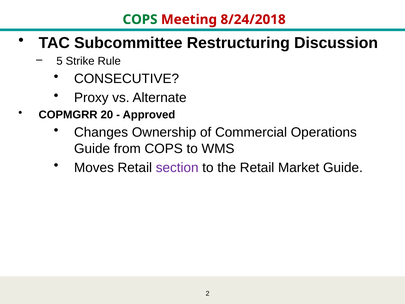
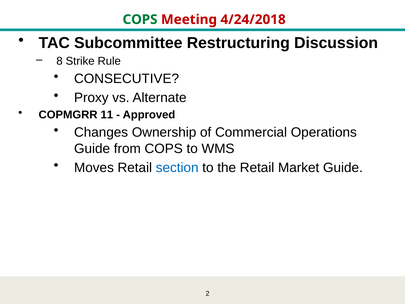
8/24/2018: 8/24/2018 -> 4/24/2018
5: 5 -> 8
20: 20 -> 11
section colour: purple -> blue
